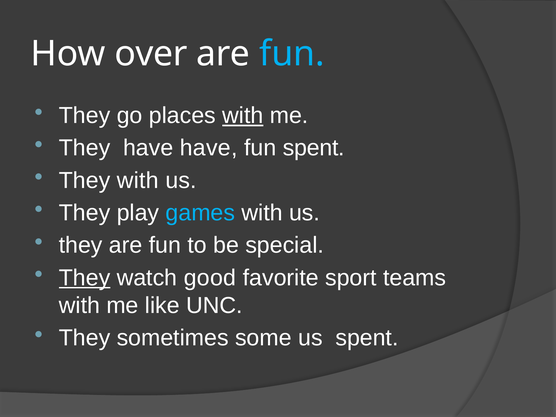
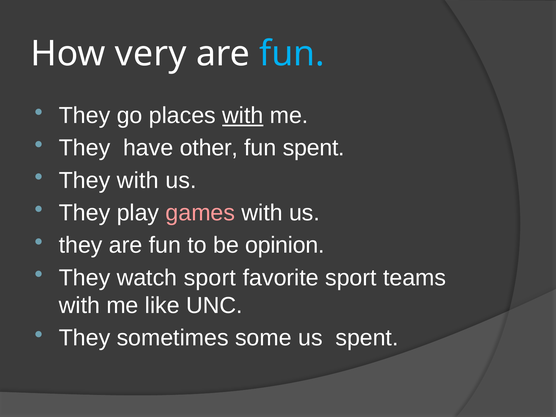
over: over -> very
have have: have -> other
games colour: light blue -> pink
special: special -> opinion
They at (85, 278) underline: present -> none
watch good: good -> sport
